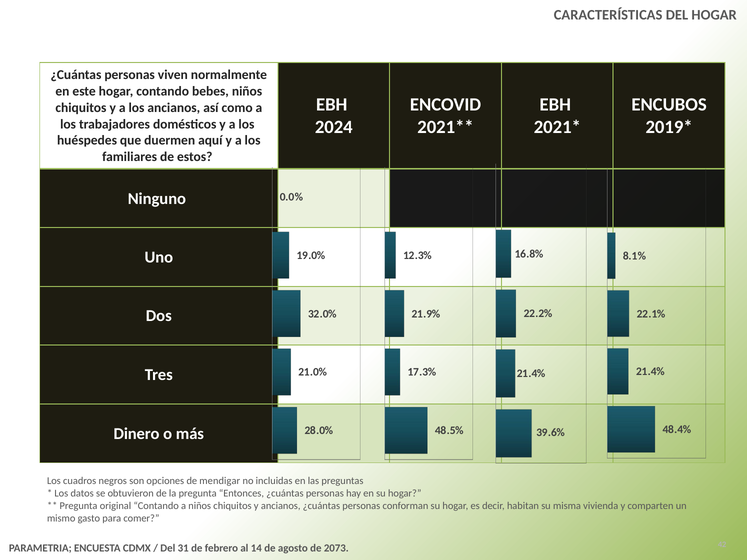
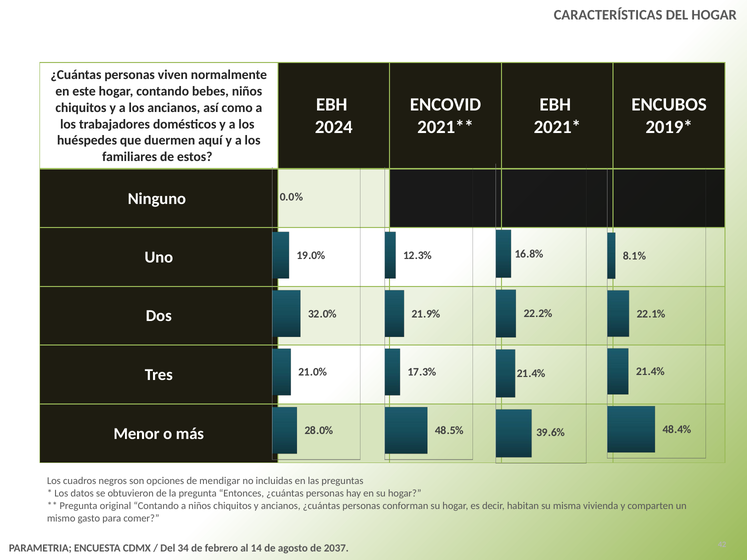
Dinero: Dinero -> Menor
31: 31 -> 34
2073: 2073 -> 2037
